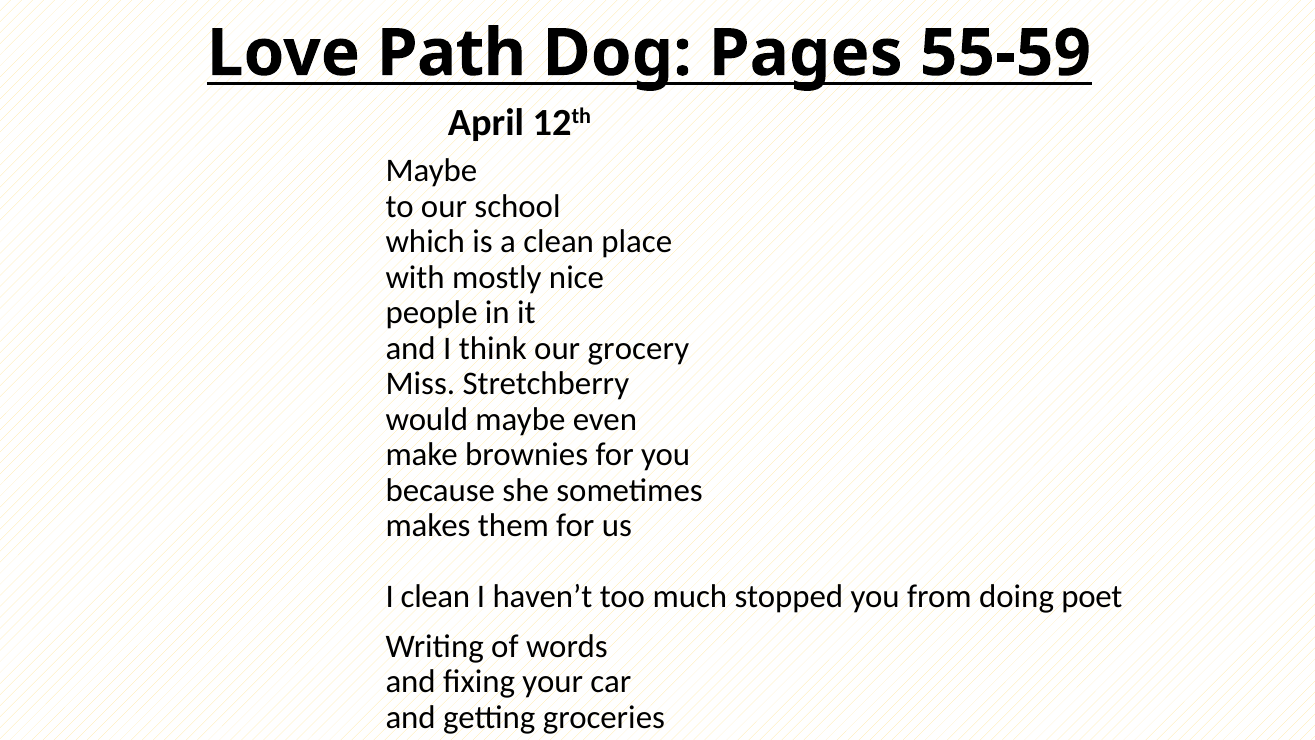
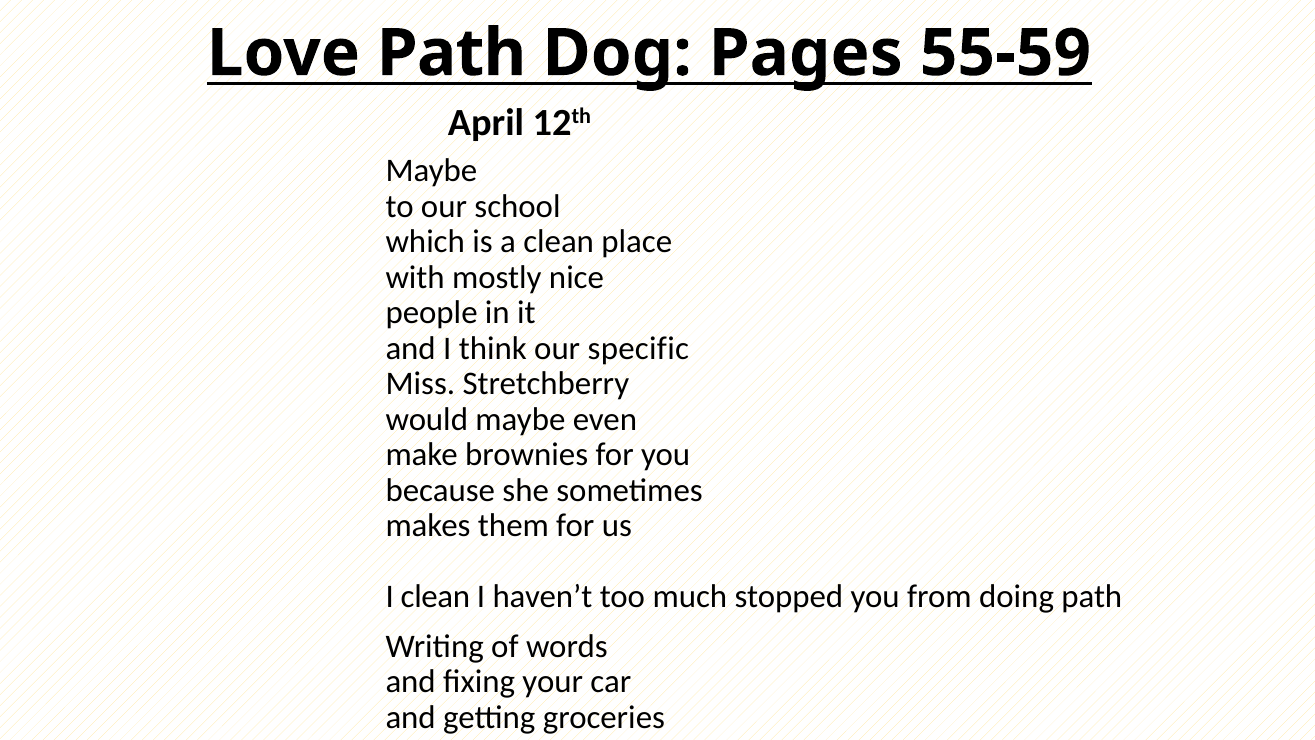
grocery: grocery -> specific
doing poet: poet -> path
